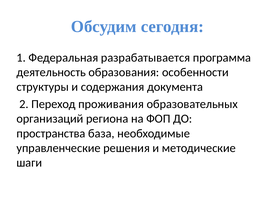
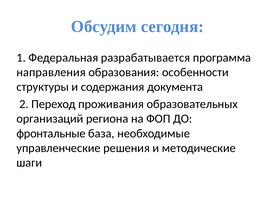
деятельность: деятельность -> направления
пространства: пространства -> фронтальные
